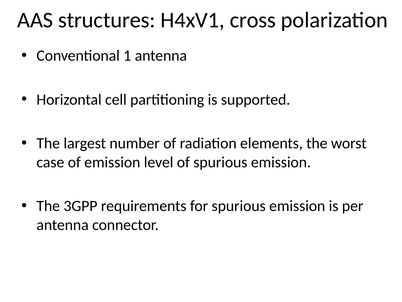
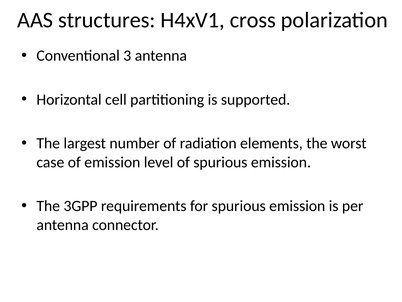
1: 1 -> 3
